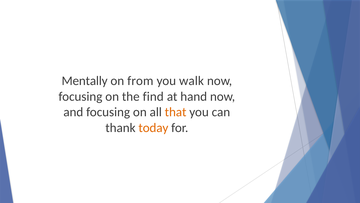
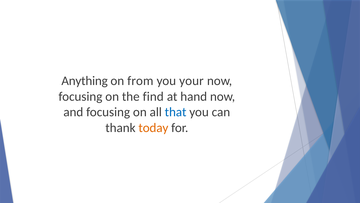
Mentally: Mentally -> Anything
walk: walk -> your
that colour: orange -> blue
